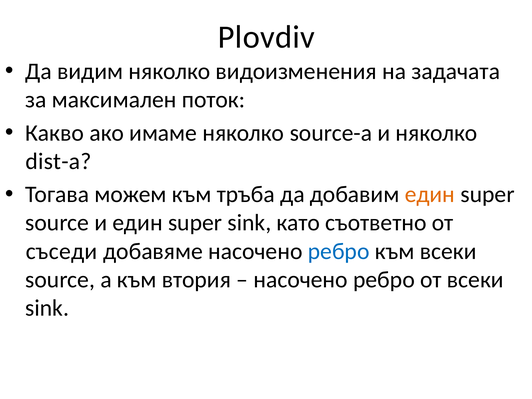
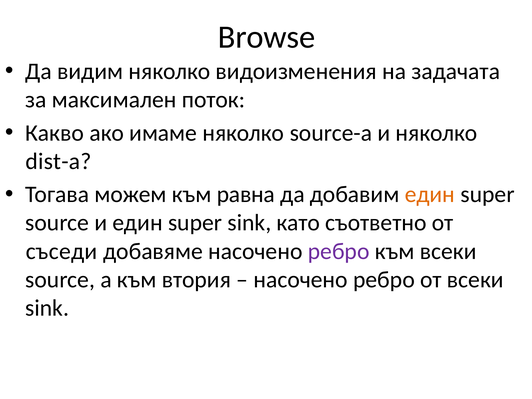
Plovdiv: Plovdiv -> Browse
тръба: тръба -> равна
ребро at (339, 251) colour: blue -> purple
